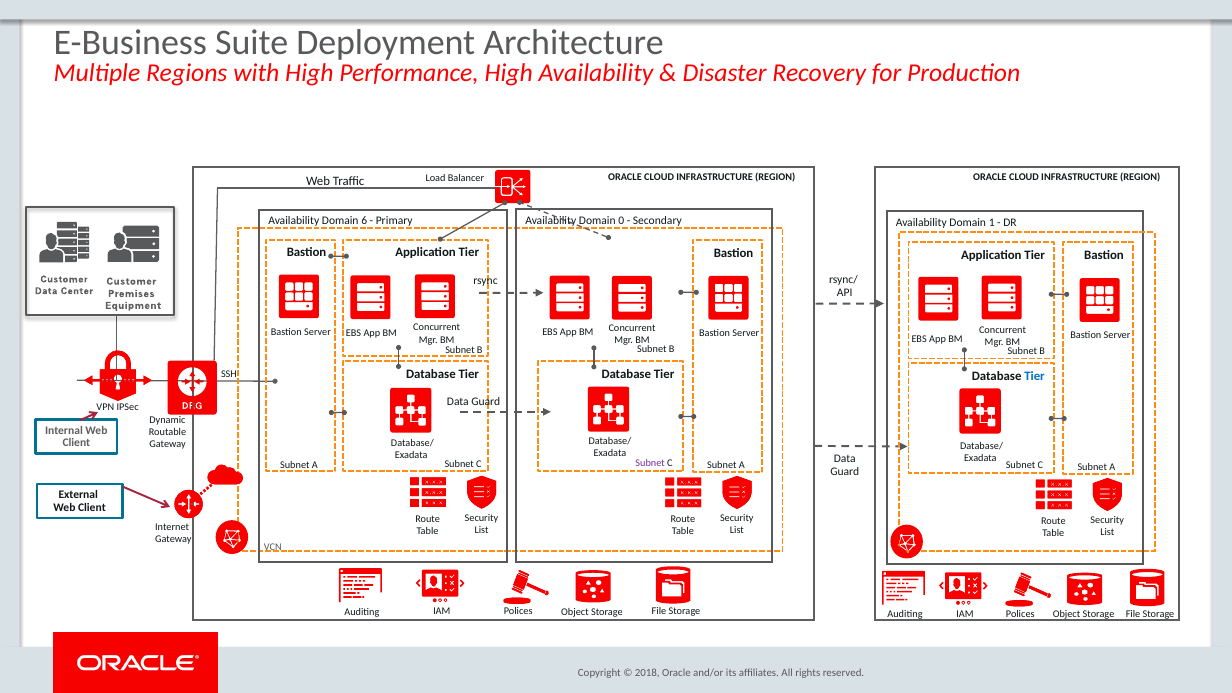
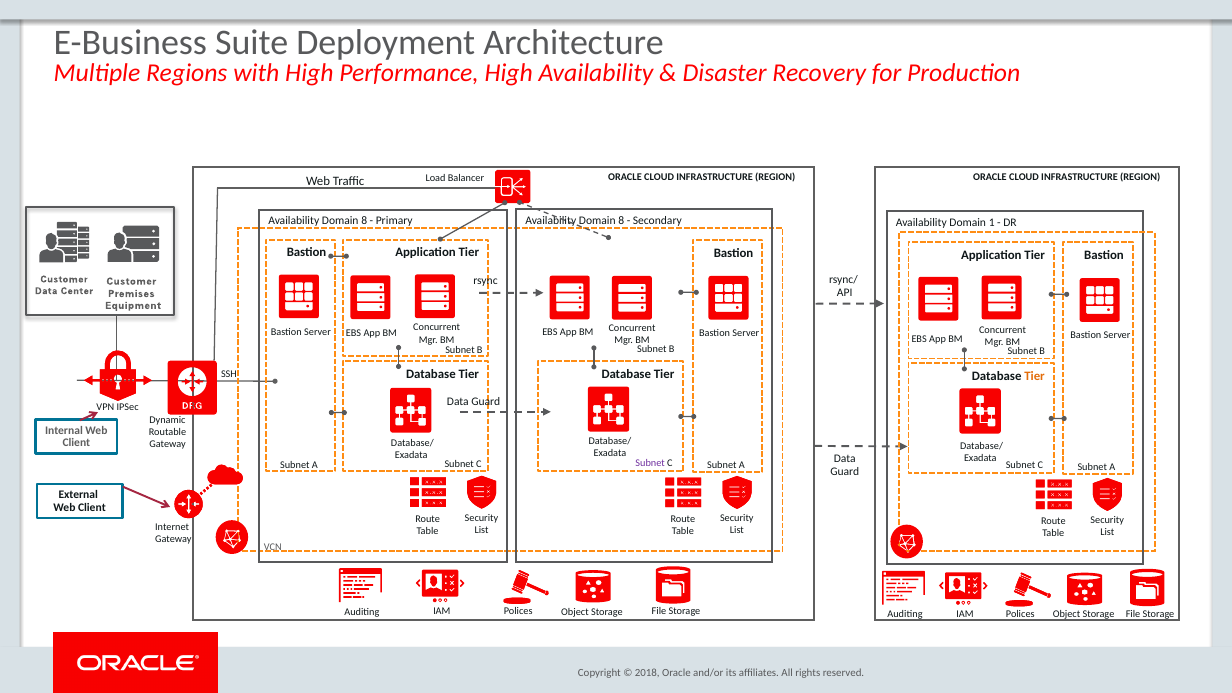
6 at (364, 221): 6 -> 8
Primary Availability Domain 0: 0 -> 8
Tier at (1035, 377) colour: blue -> orange
